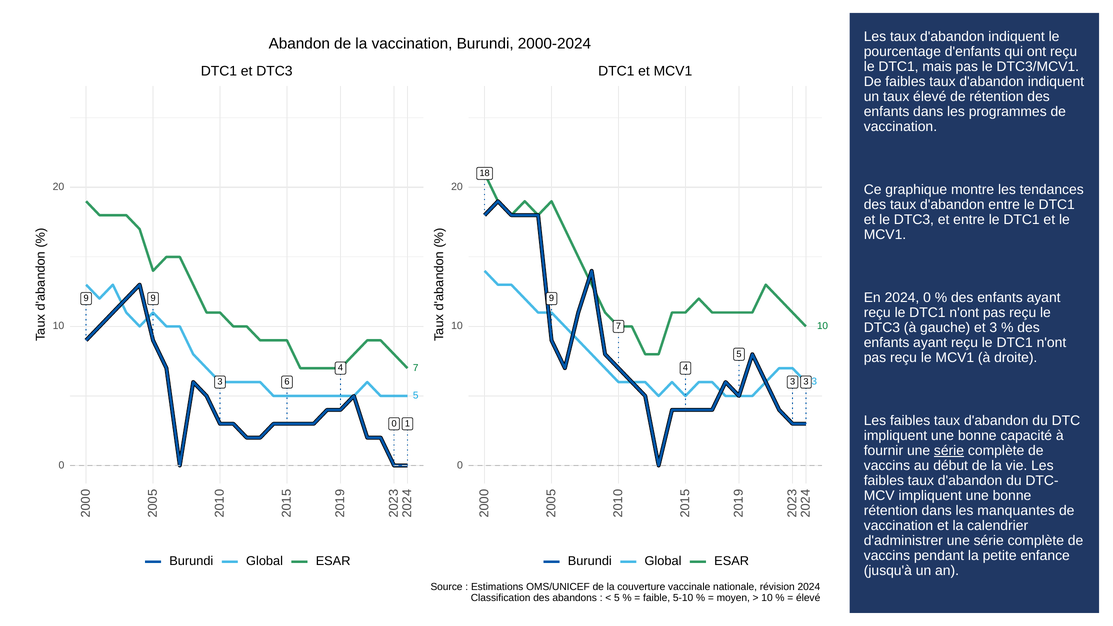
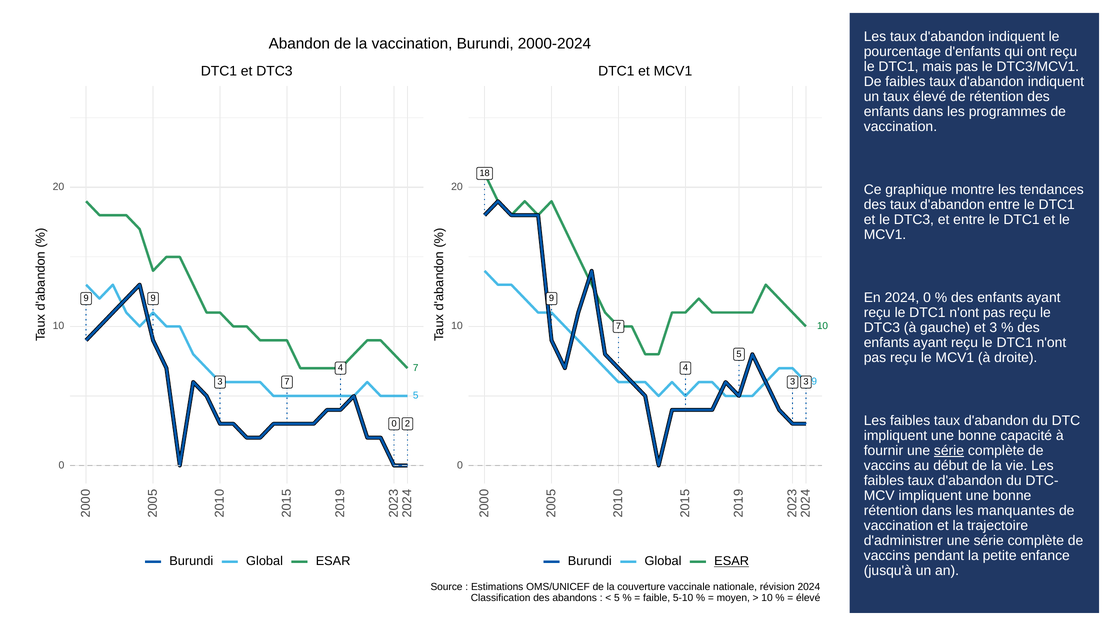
3 6: 6 -> 7
3 3 3: 3 -> 9
1 at (407, 424): 1 -> 2
calendrier: calendrier -> trajectoire
ESAR at (732, 561) underline: none -> present
